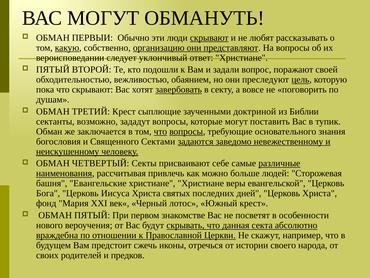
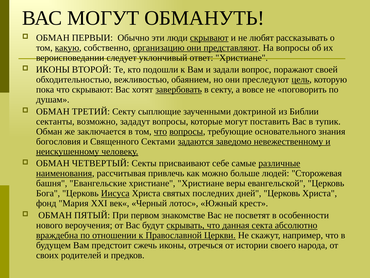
ПЯТЫЙ at (53, 69): ПЯТЫЙ -> ИКОНЫ
ТРЕТИЙ Крест: Крест -> Секту
Иисуса underline: none -> present
